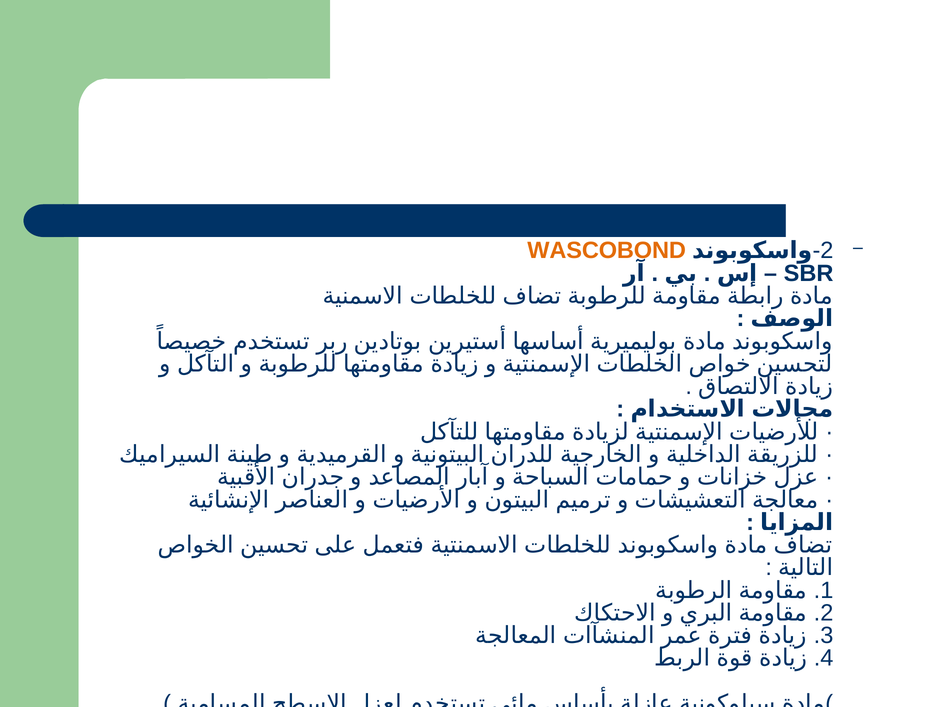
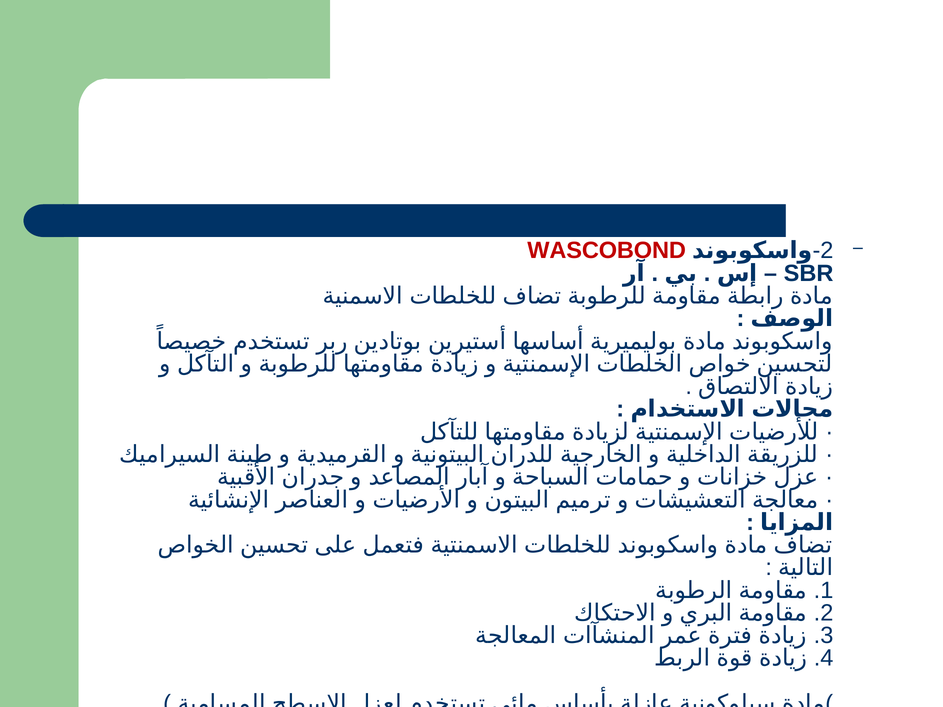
WASCOBOND colour: orange -> red
